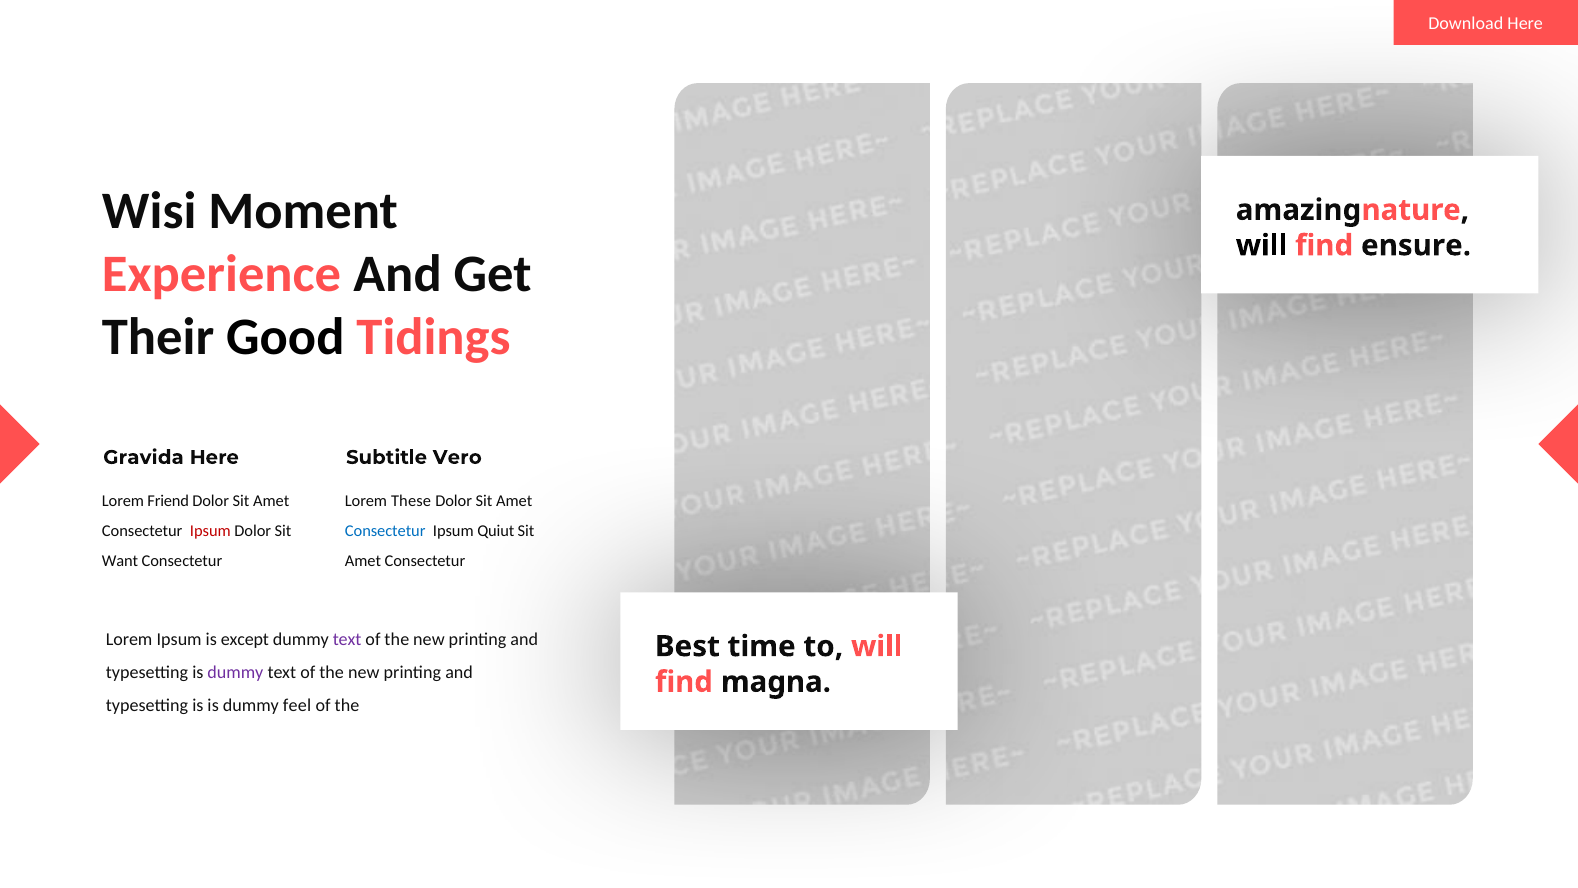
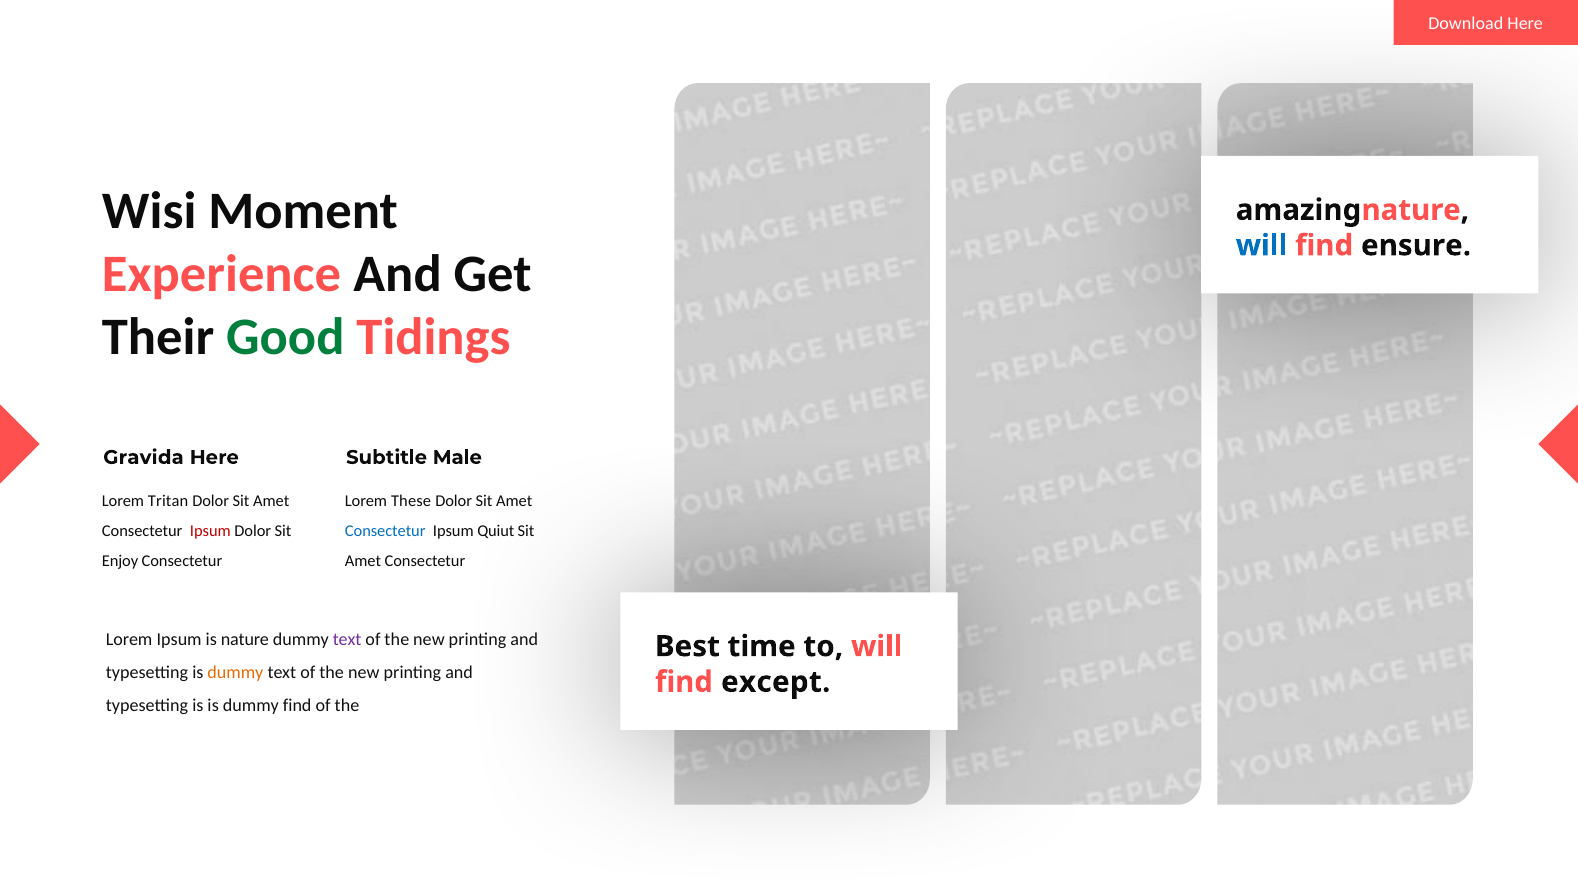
will at (1262, 245) colour: black -> blue
Good colour: black -> green
Vero: Vero -> Male
Friend: Friend -> Tritan
Want: Want -> Enjoy
except: except -> nature
dummy at (235, 672) colour: purple -> orange
magna: magna -> except
dummy feel: feel -> find
